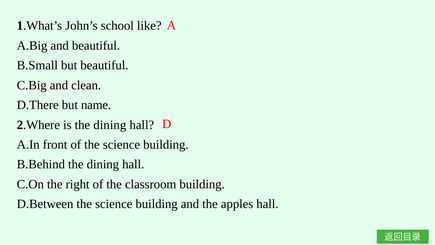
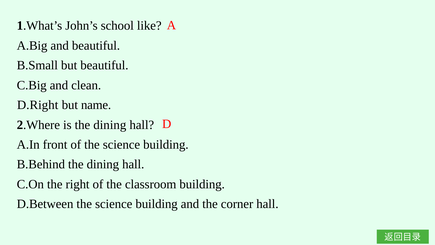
D.There: D.There -> D.Right
apples: apples -> corner
